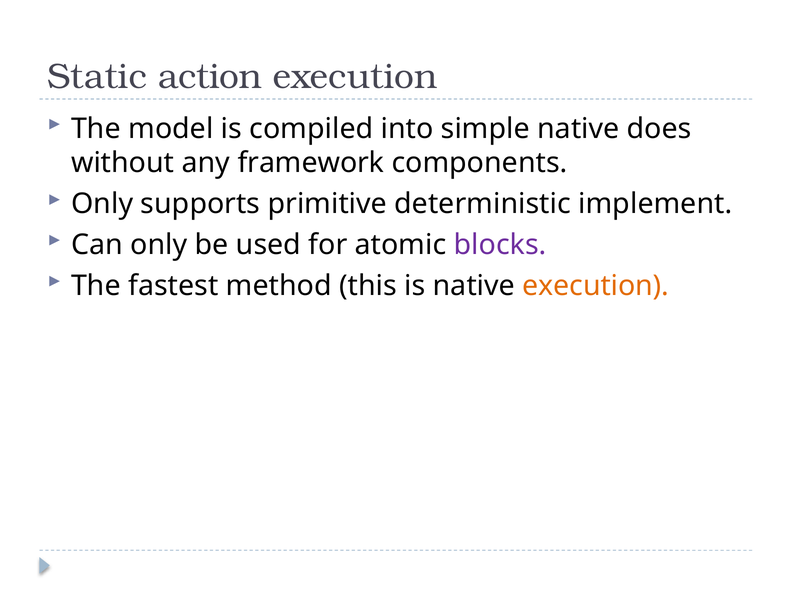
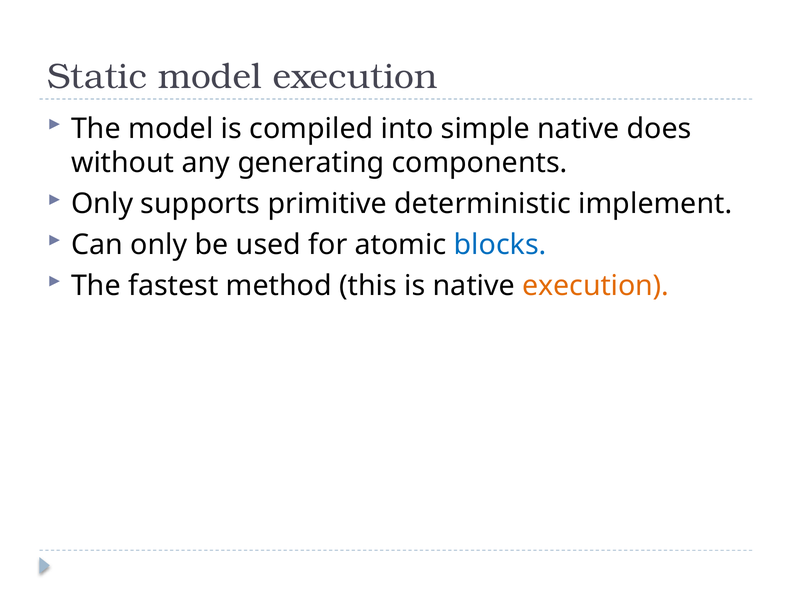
Static action: action -> model
framework: framework -> generating
blocks colour: purple -> blue
